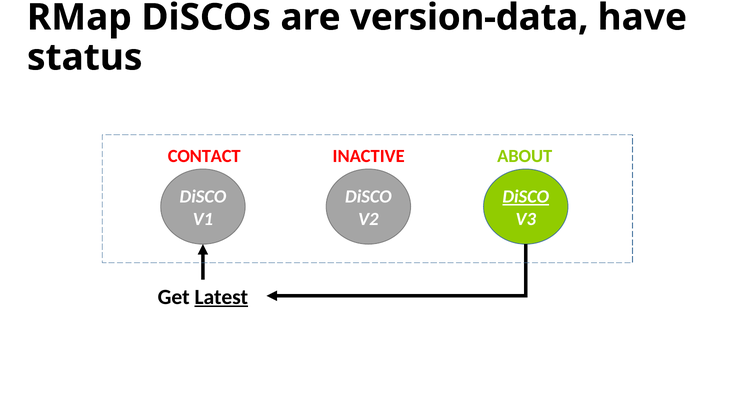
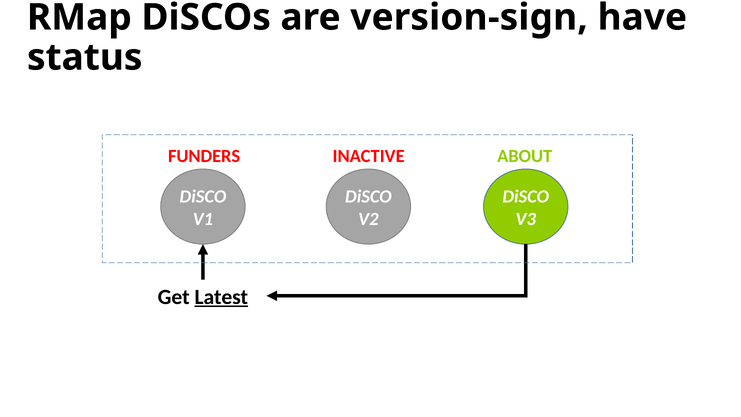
version-data: version-data -> version-sign
CONTACT: CONTACT -> FUNDERS
DiSCO at (526, 197) underline: present -> none
